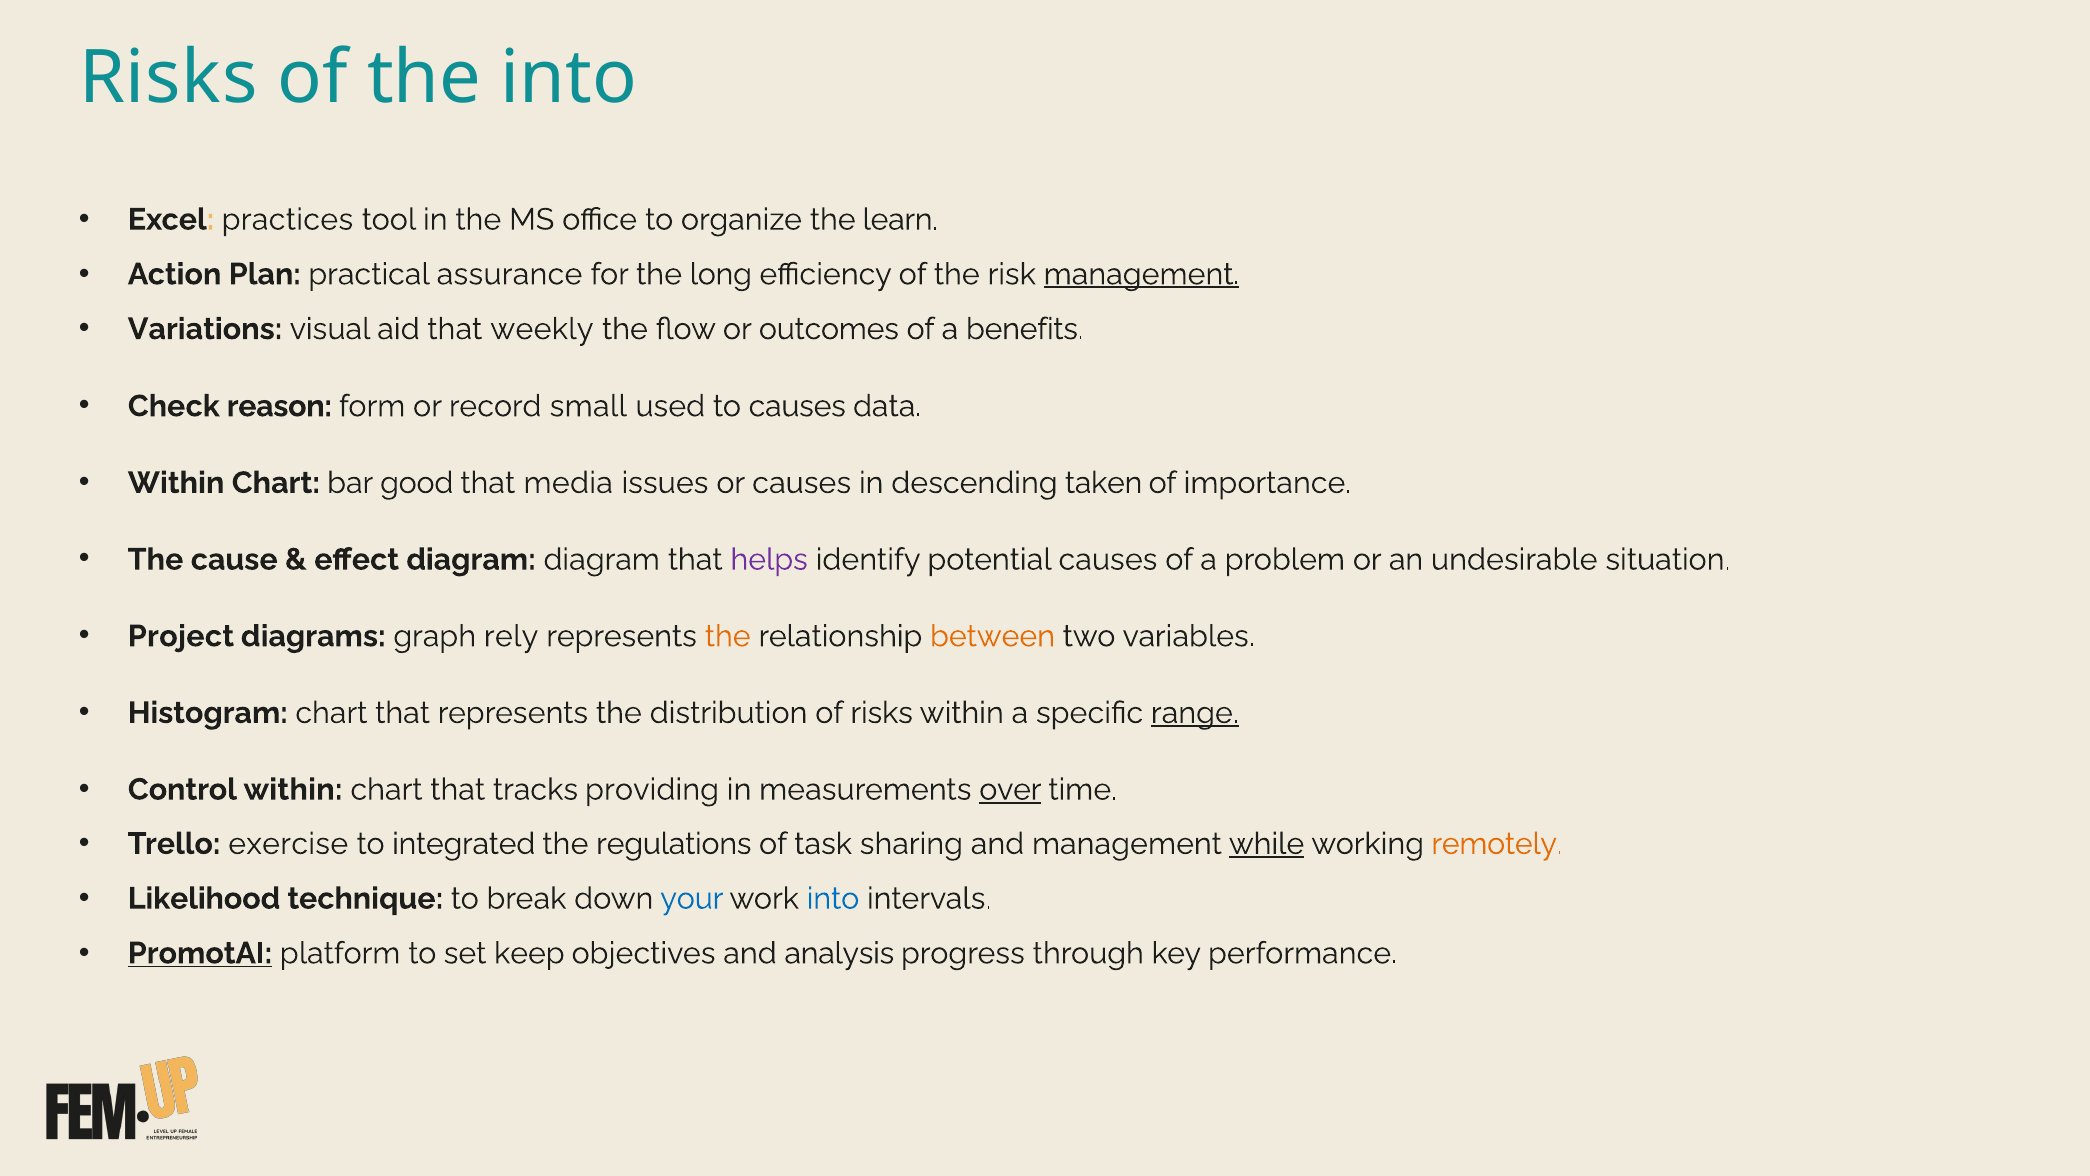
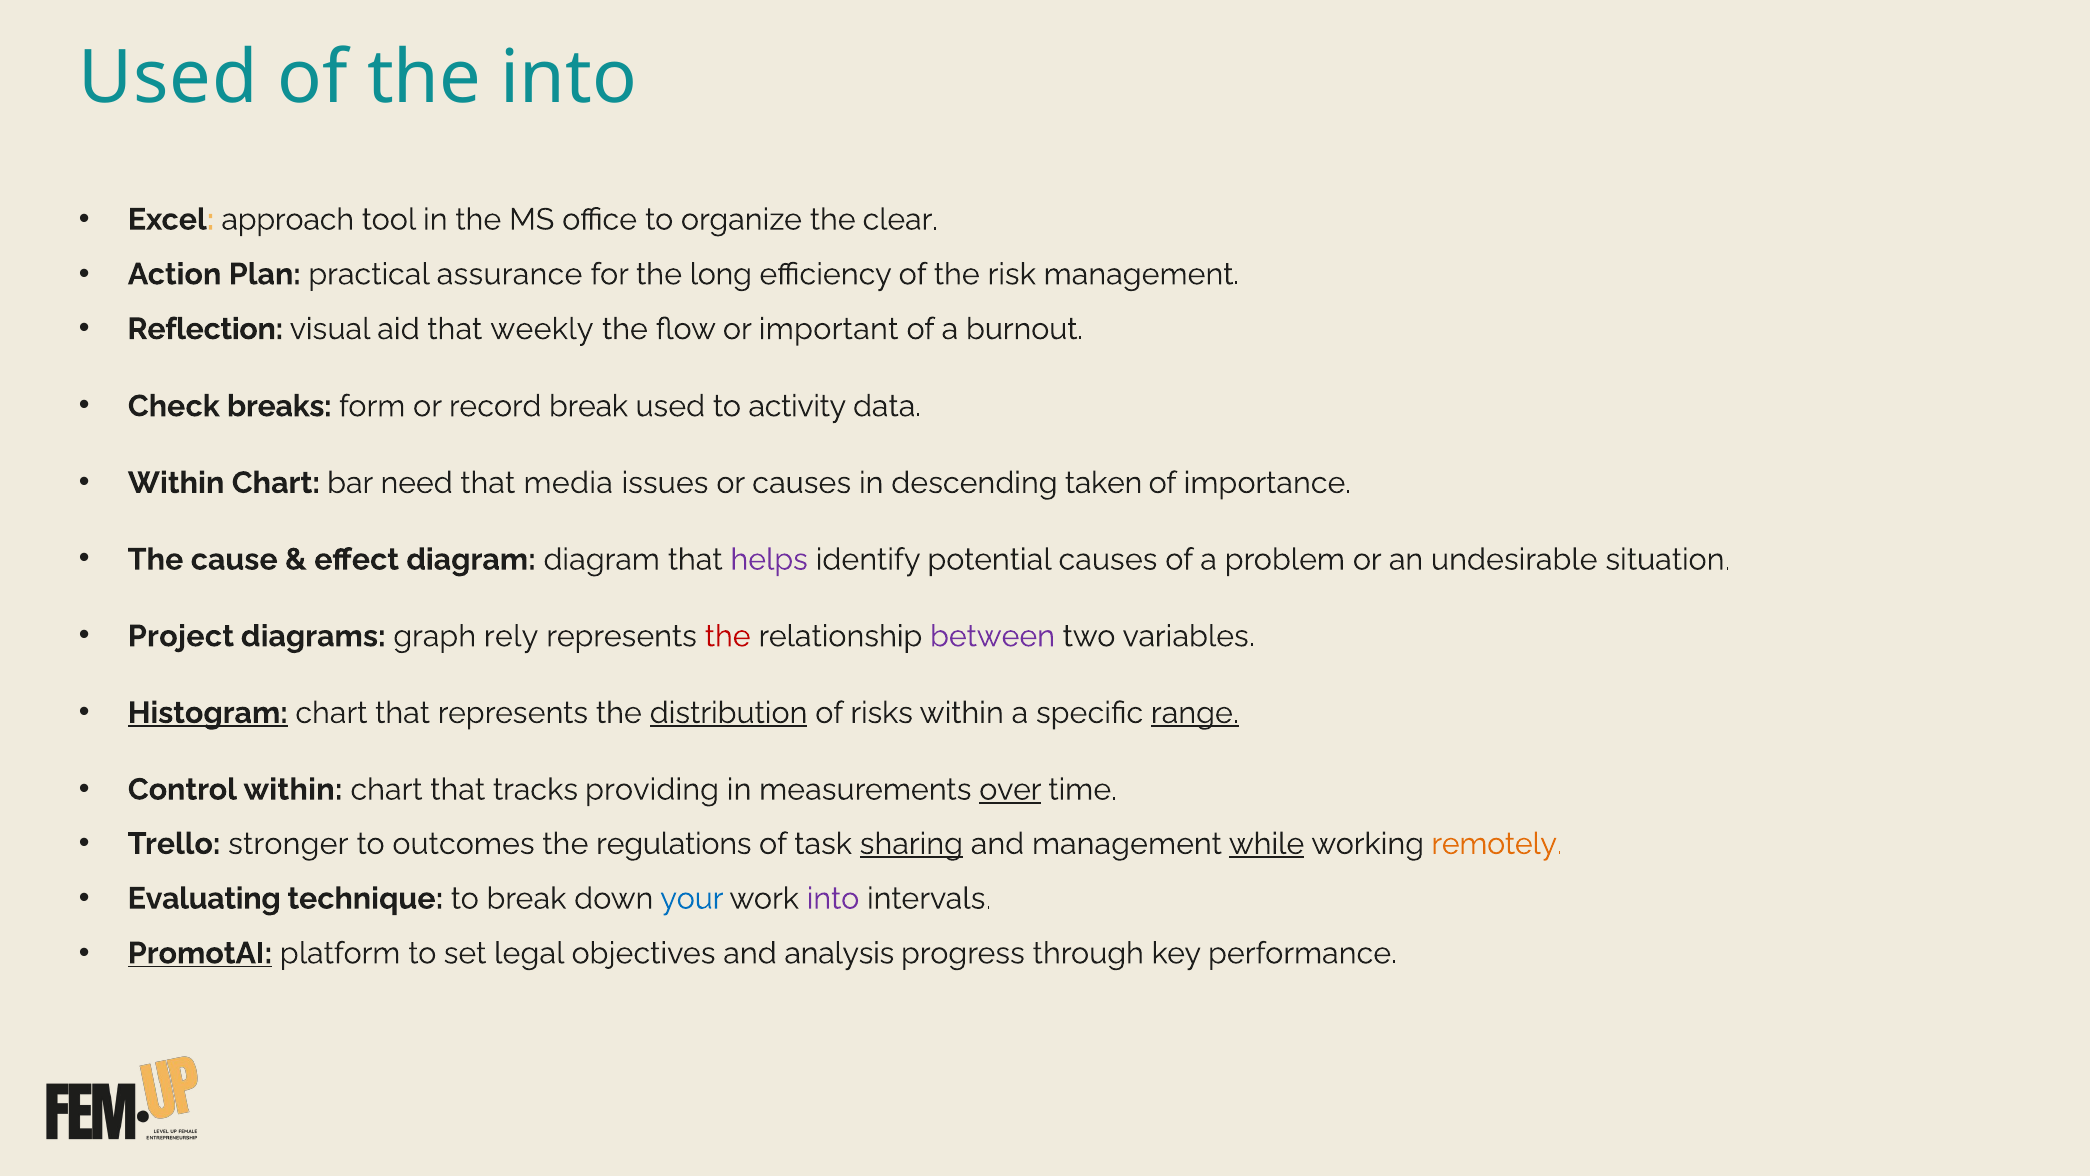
Risks at (168, 78): Risks -> Used
practices: practices -> approach
learn: learn -> clear
management at (1141, 274) underline: present -> none
Variations: Variations -> Reflection
outcomes: outcomes -> important
benefits: benefits -> burnout
reason: reason -> breaks
record small: small -> break
to causes: causes -> activity
good: good -> need
the at (728, 636) colour: orange -> red
between colour: orange -> purple
Histogram underline: none -> present
distribution underline: none -> present
exercise: exercise -> stronger
integrated: integrated -> outcomes
sharing underline: none -> present
Likelihood: Likelihood -> Evaluating
into at (833, 898) colour: blue -> purple
keep: keep -> legal
